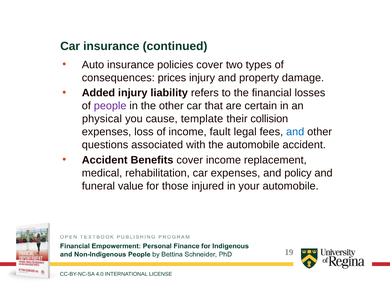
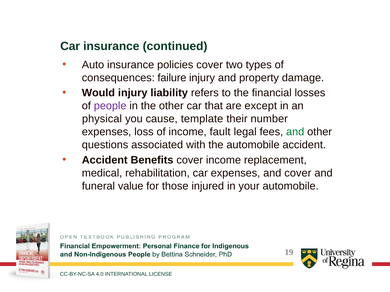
prices: prices -> failure
Added: Added -> Would
certain: certain -> except
collision: collision -> number
and at (295, 132) colour: blue -> green
and policy: policy -> cover
